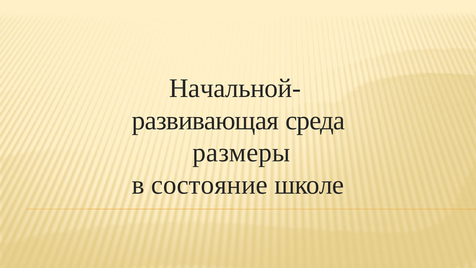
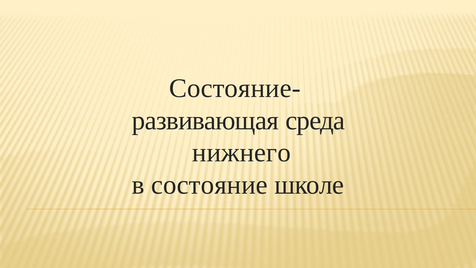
Начальной-: Начальной- -> Состояние-
размеры: размеры -> нижнего
